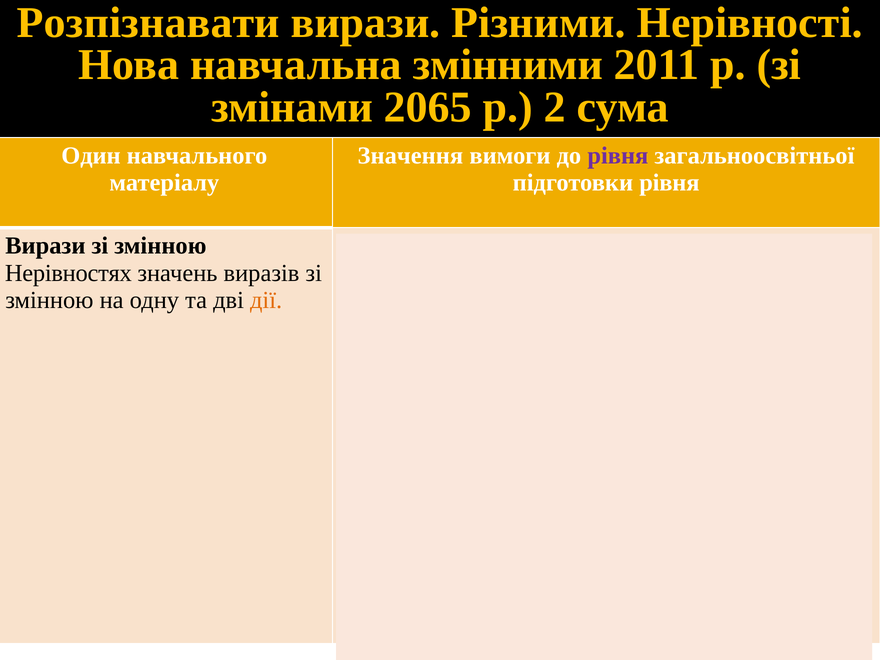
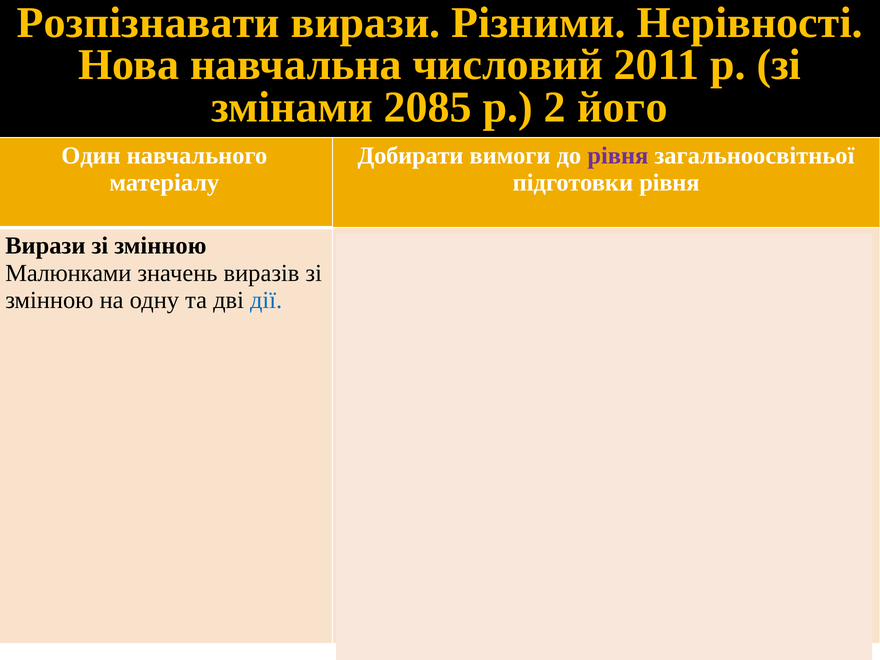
змінними: змінними -> числовий
2065: 2065 -> 2085
сума: сума -> його
Значення at (410, 156): Значення -> Добирати
Нерівностях: Нерівностях -> Малюнками
дії colour: orange -> blue
